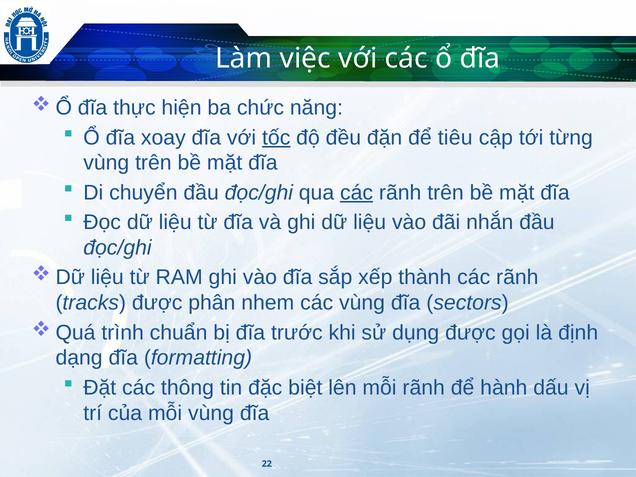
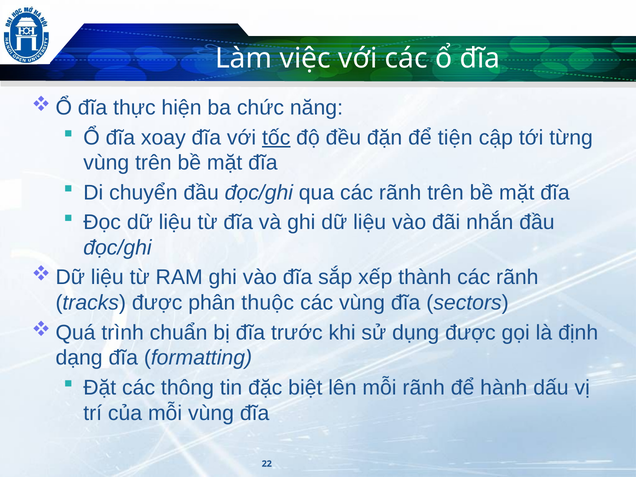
tiêu: tiêu -> tiện
các at (357, 193) underline: present -> none
nhem: nhem -> thuộc
